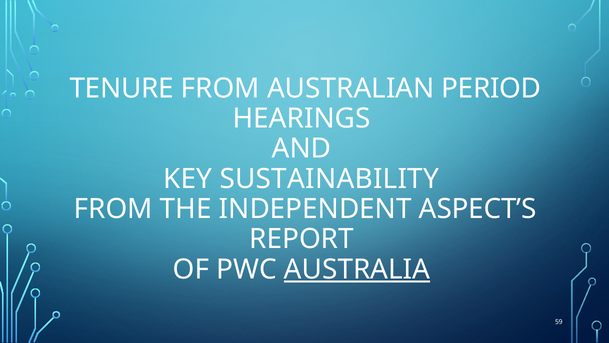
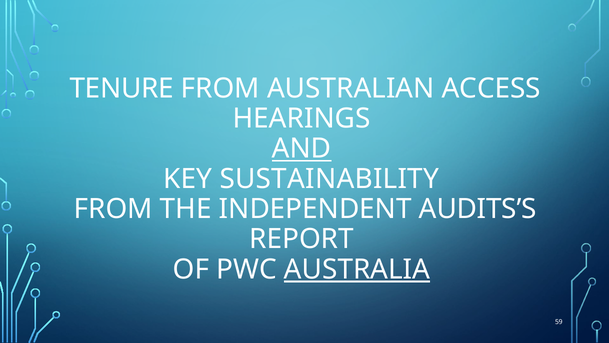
PERIOD: PERIOD -> ACCESS
AND underline: none -> present
ASPECT’S: ASPECT’S -> AUDITS’S
